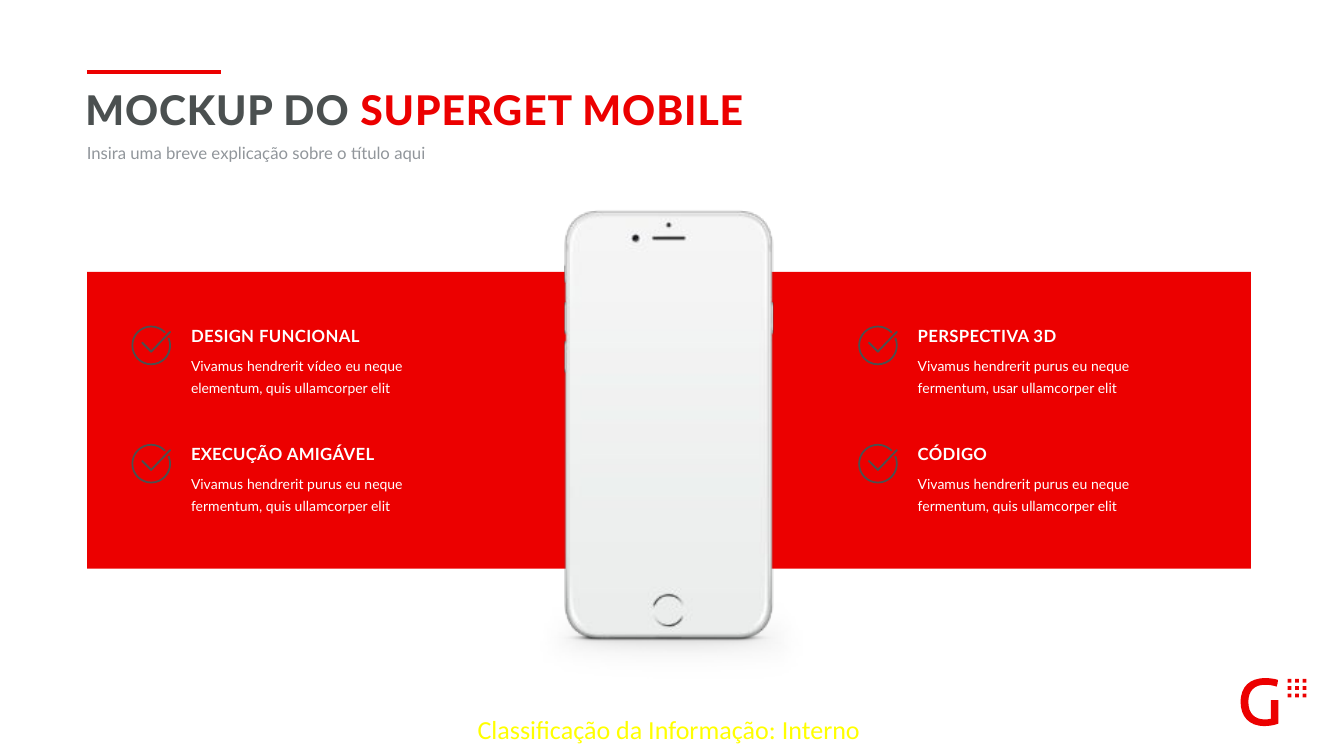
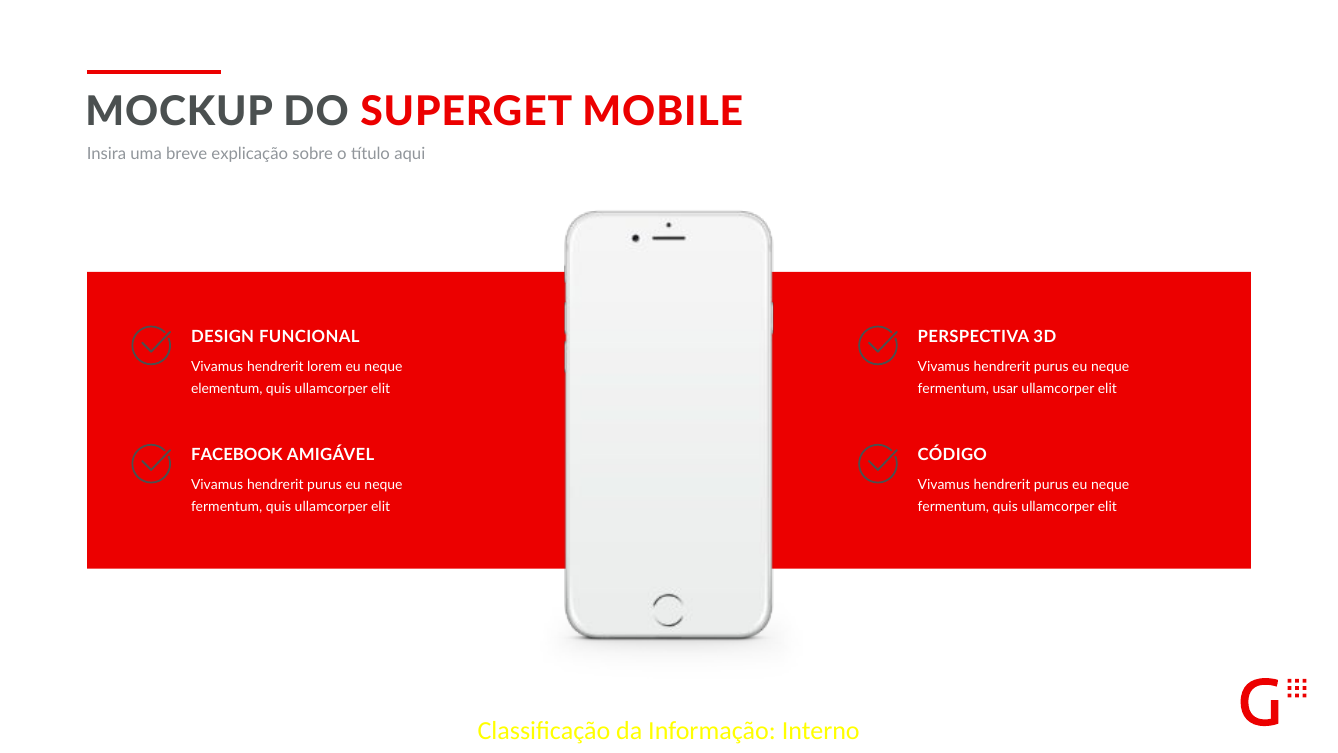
vídeo: vídeo -> lorem
EXECUÇÃO: EXECUÇÃO -> FACEBOOK
